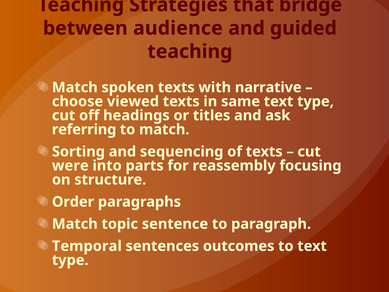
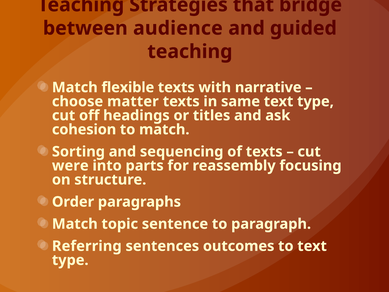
spoken: spoken -> flexible
viewed: viewed -> matter
referring: referring -> cohesion
Temporal: Temporal -> Referring
